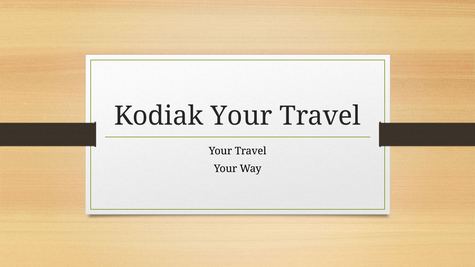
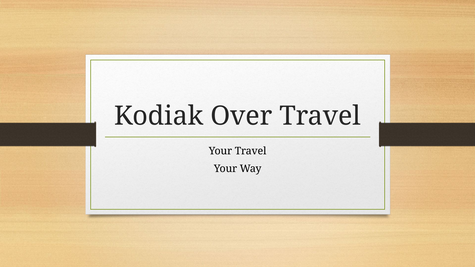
Kodiak Your: Your -> Over
